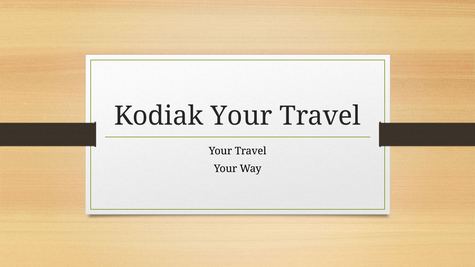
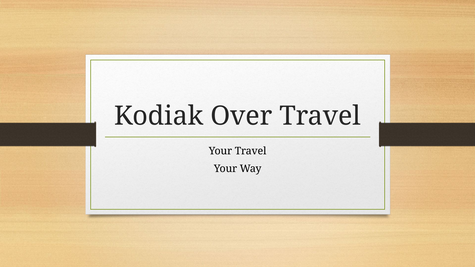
Kodiak Your: Your -> Over
